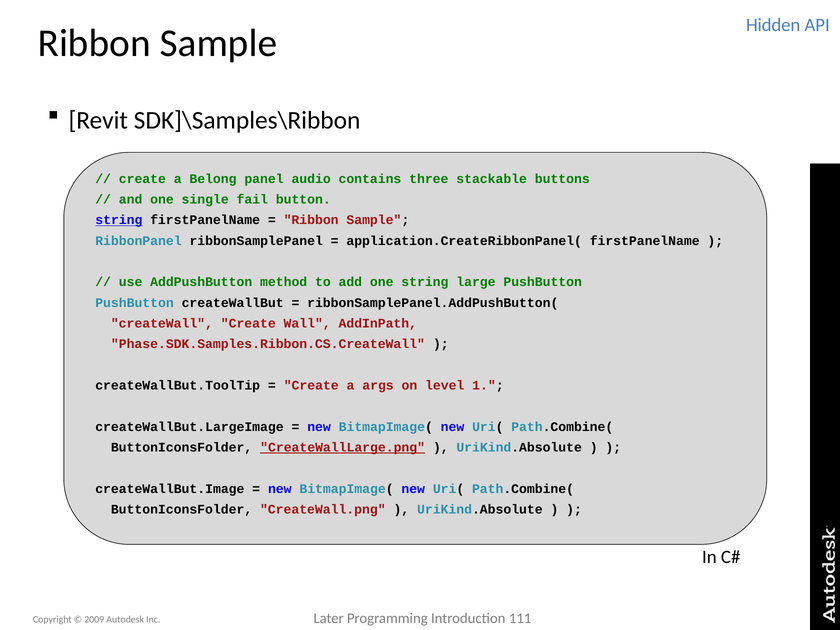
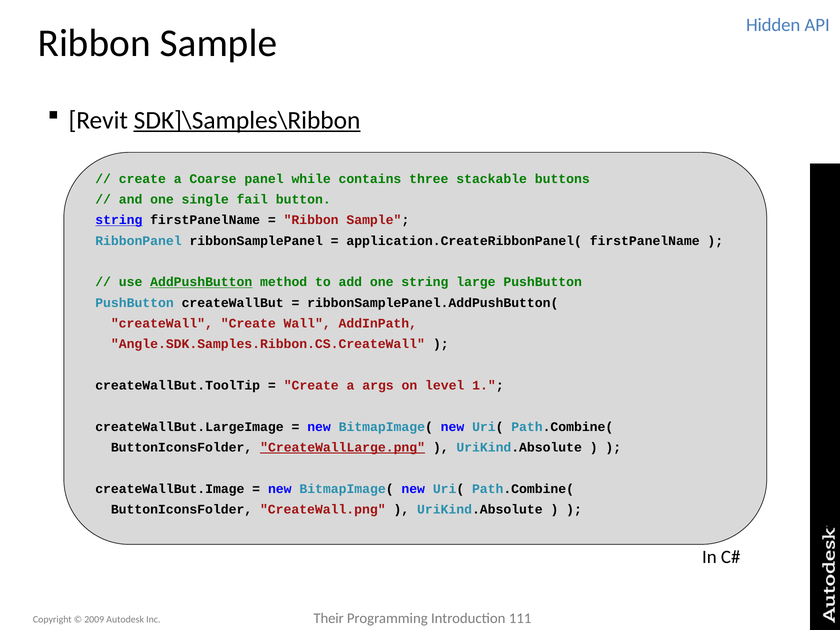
SDK]\Samples\Ribbon underline: none -> present
Belong: Belong -> Coarse
audio: audio -> while
AddPushButton underline: none -> present
Phase.SDK.Samples.Ribbon.CS.CreateWall: Phase.SDK.Samples.Ribbon.CS.CreateWall -> Angle.SDK.Samples.Ribbon.CS.CreateWall
Later: Later -> Their
